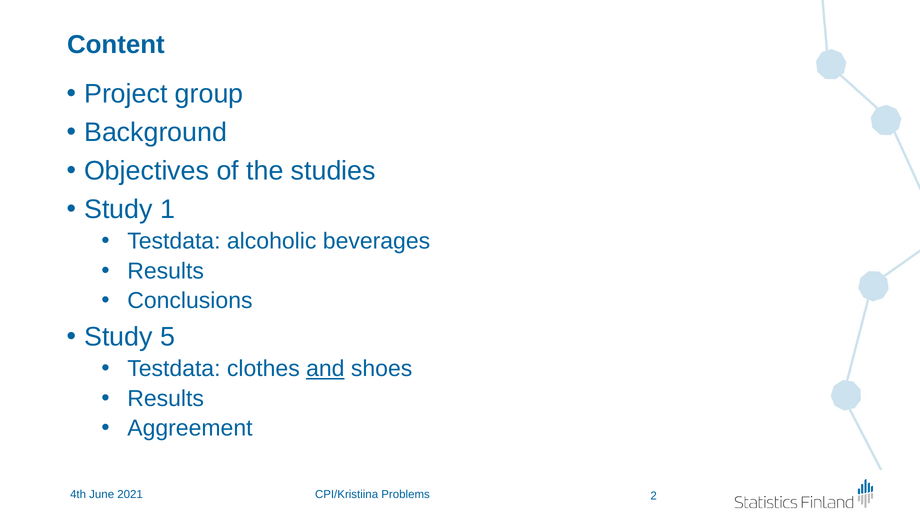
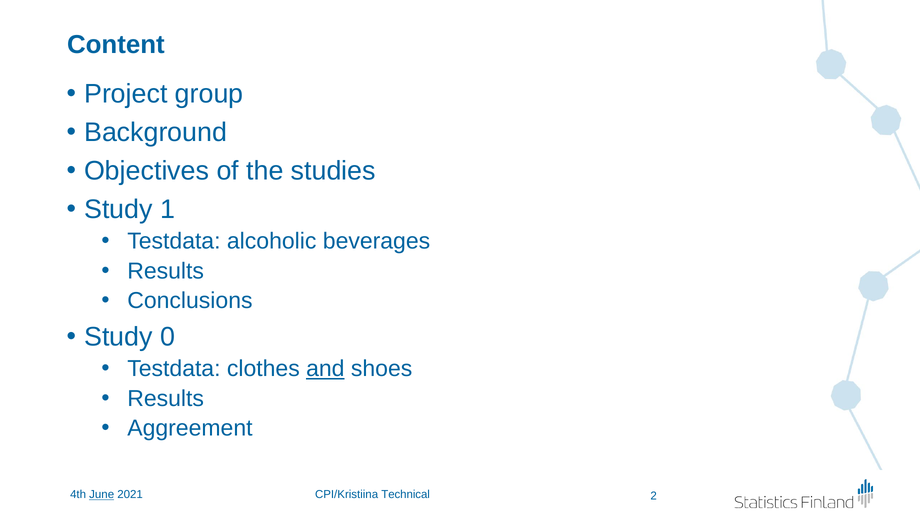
5: 5 -> 0
June underline: none -> present
Problems: Problems -> Technical
